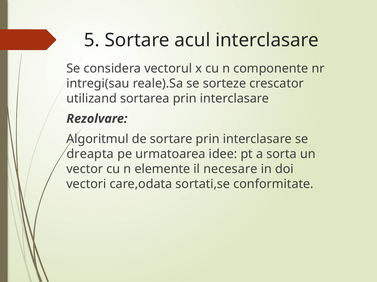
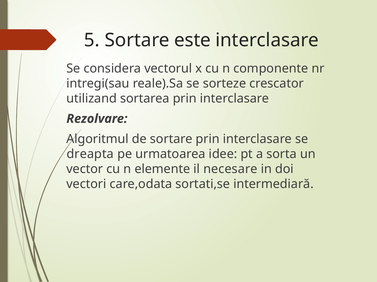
acul: acul -> este
conformitate: conformitate -> intermediară
